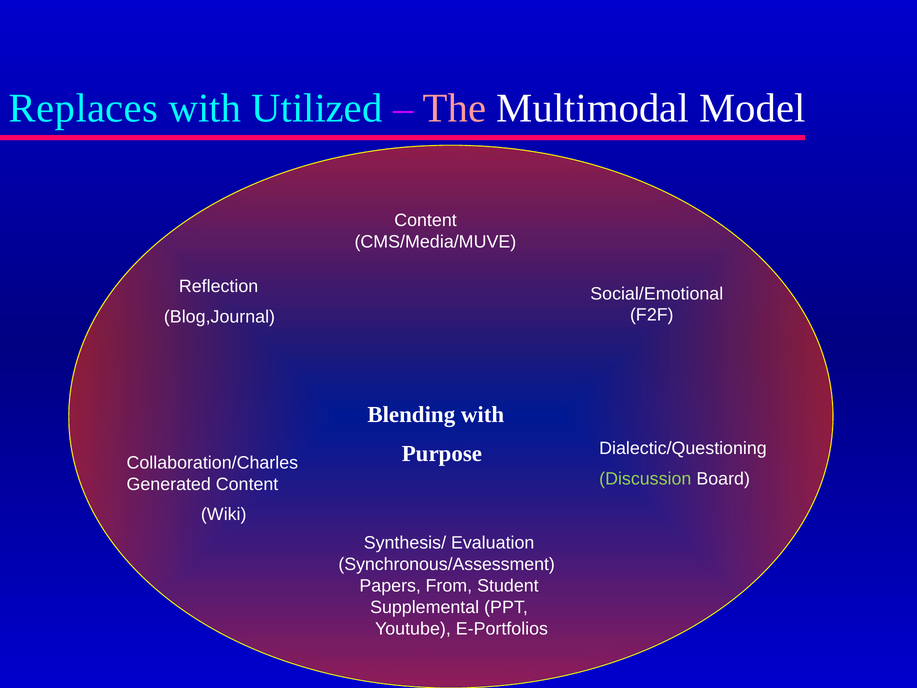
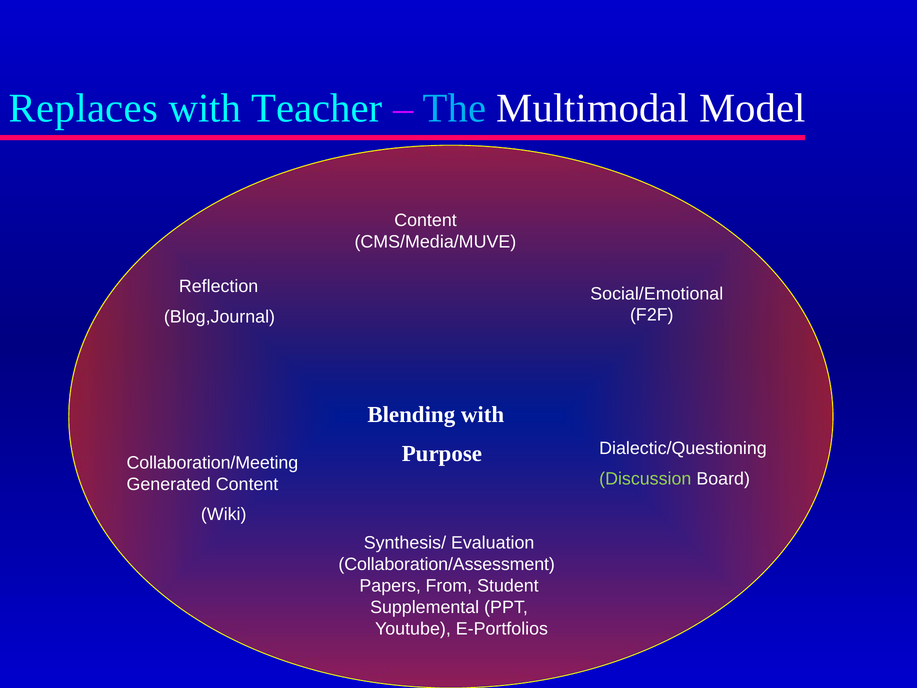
Utilized: Utilized -> Teacher
The colour: pink -> light blue
Collaboration/Charles: Collaboration/Charles -> Collaboration/Meeting
Synchronous/Assessment: Synchronous/Assessment -> Collaboration/Assessment
